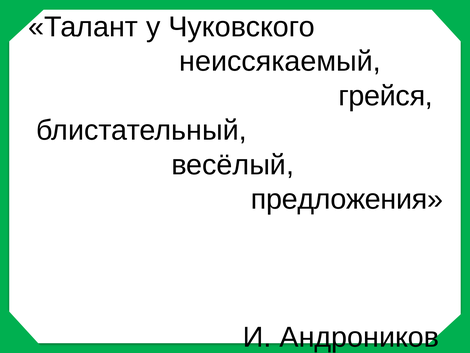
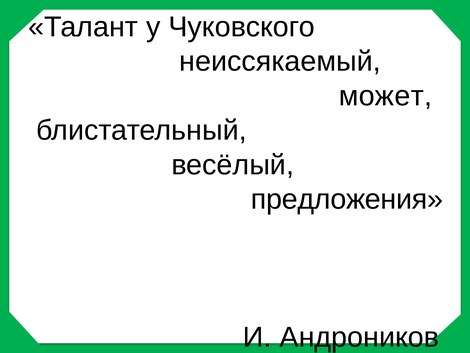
грейся: грейся -> может
